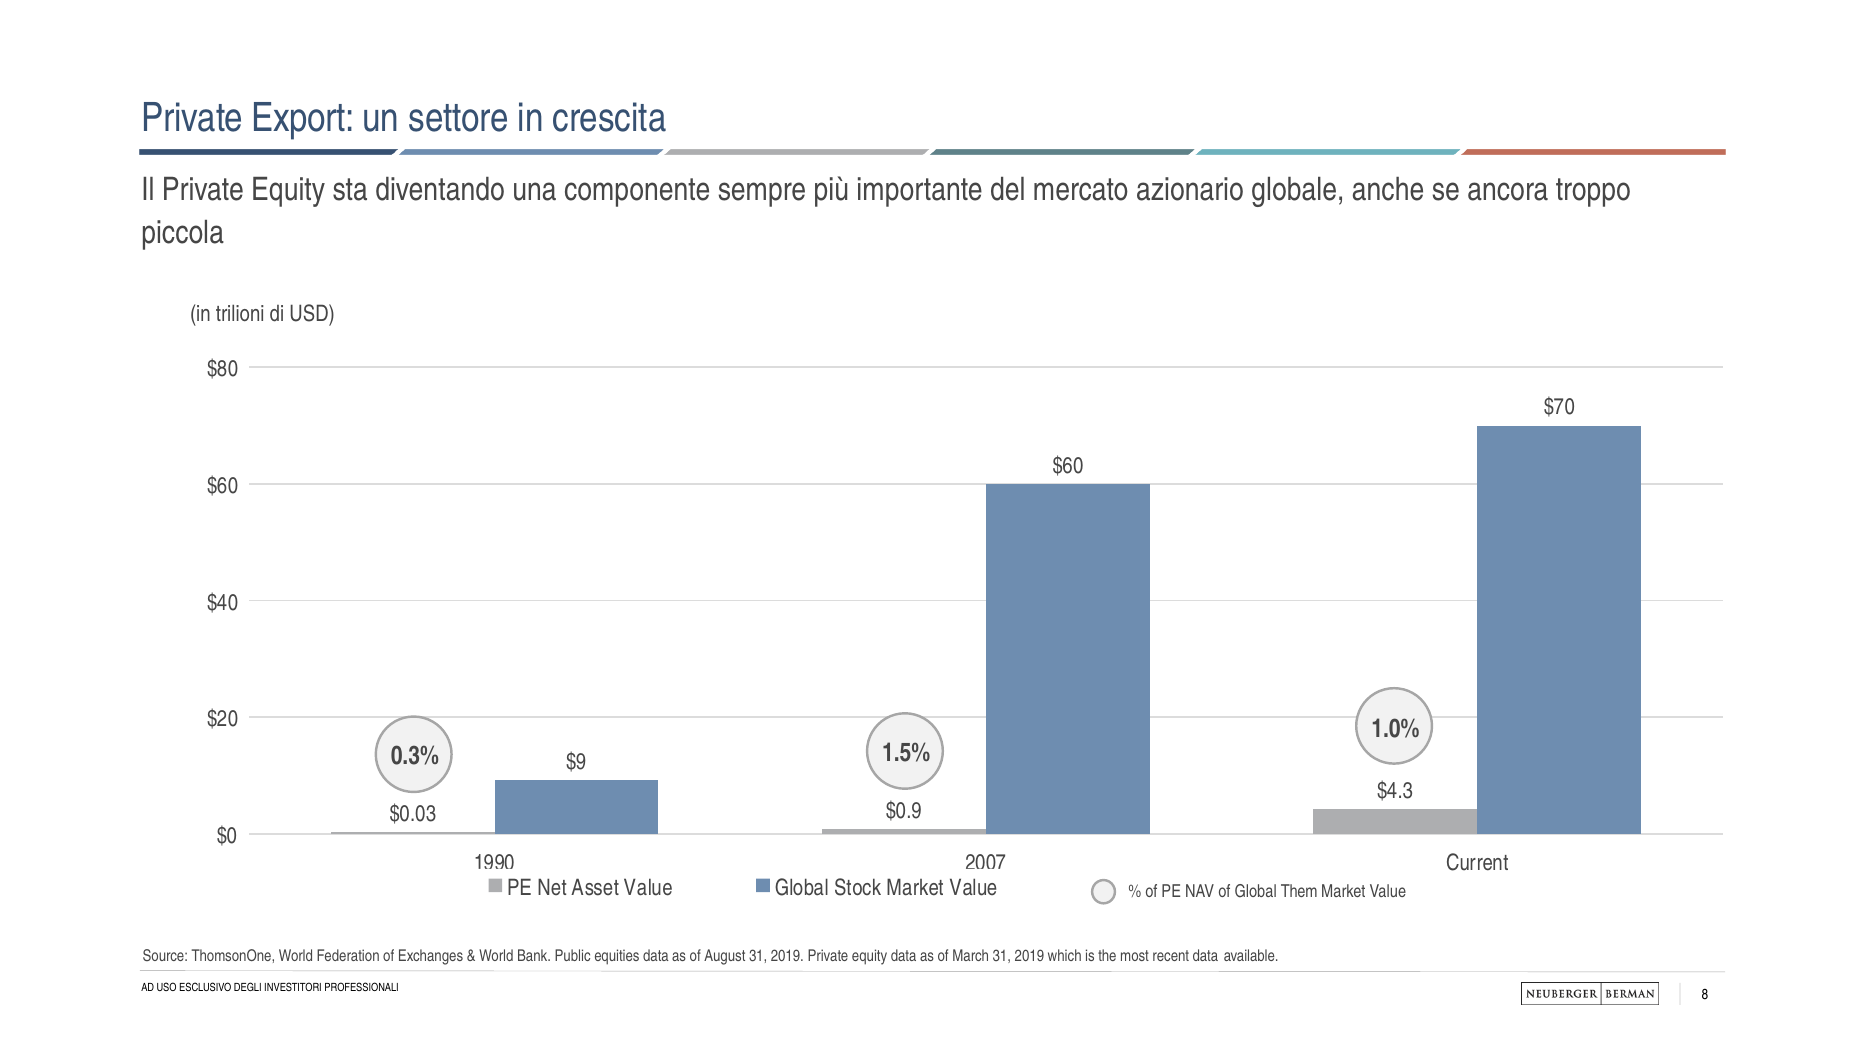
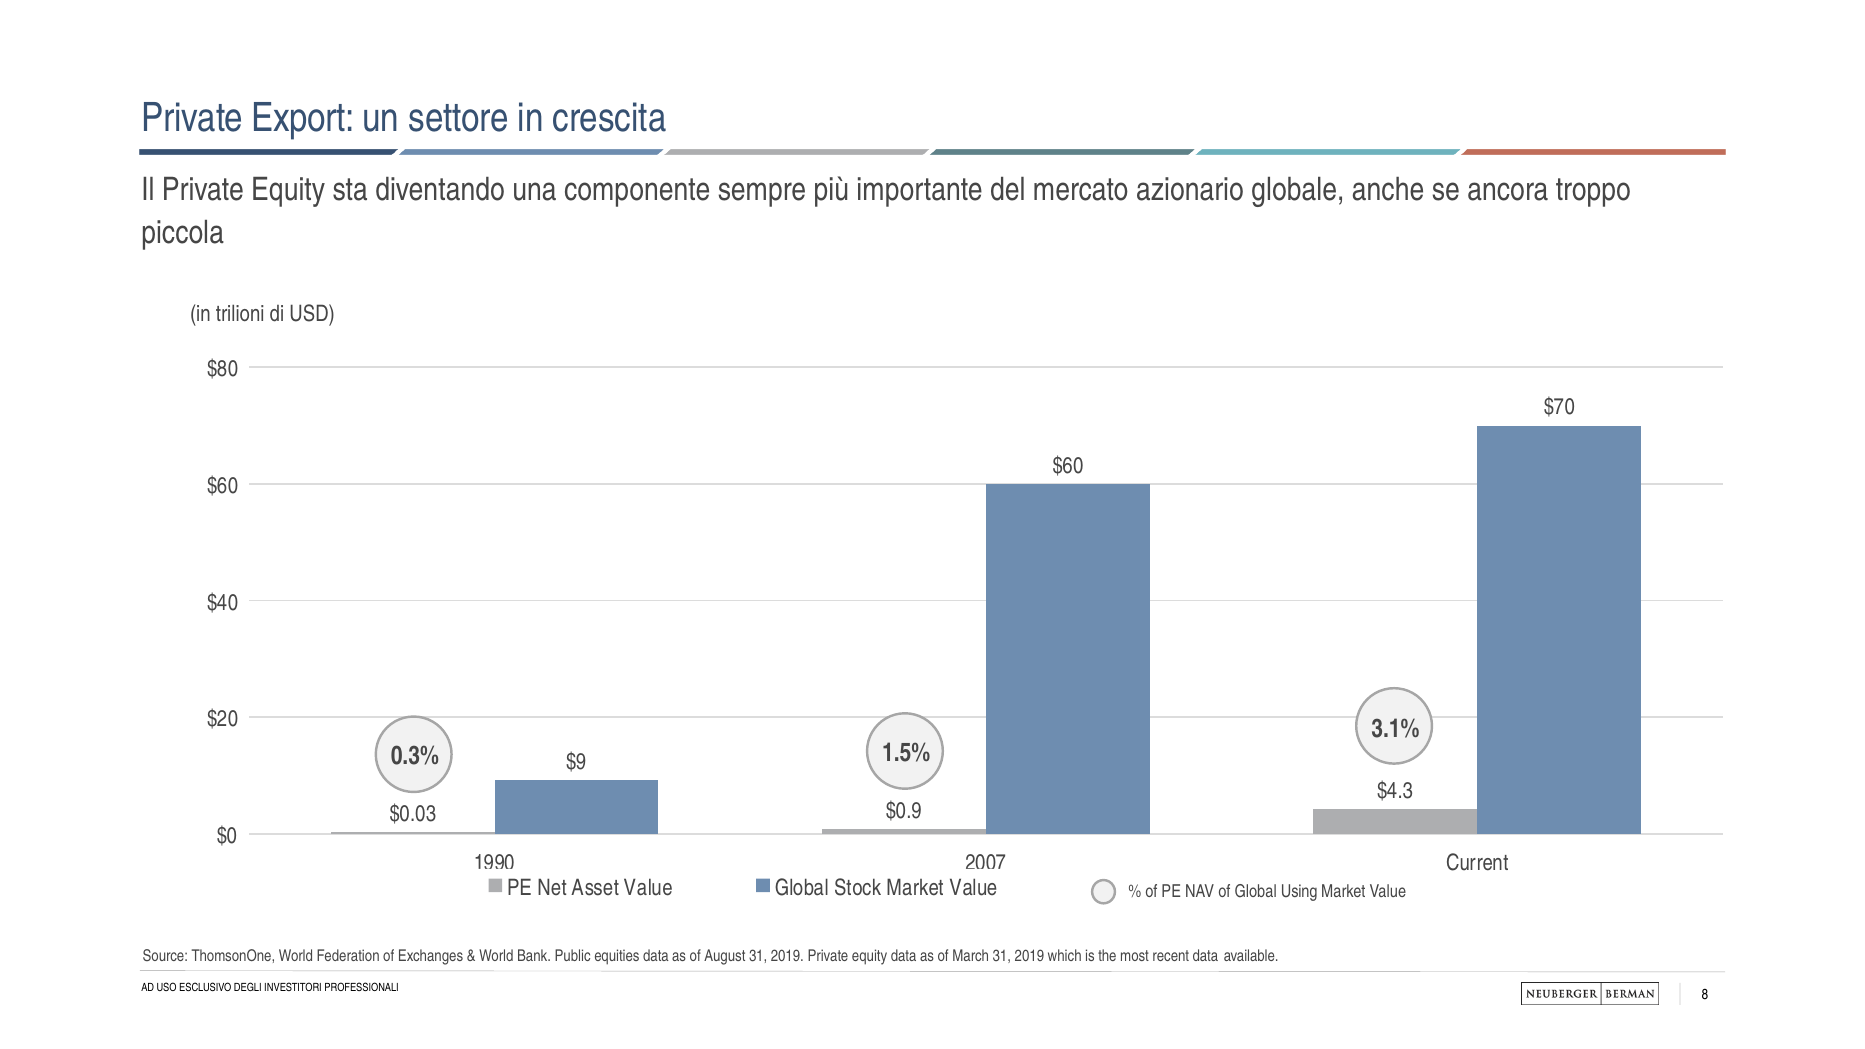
1.0%: 1.0% -> 3.1%
Them: Them -> Using
